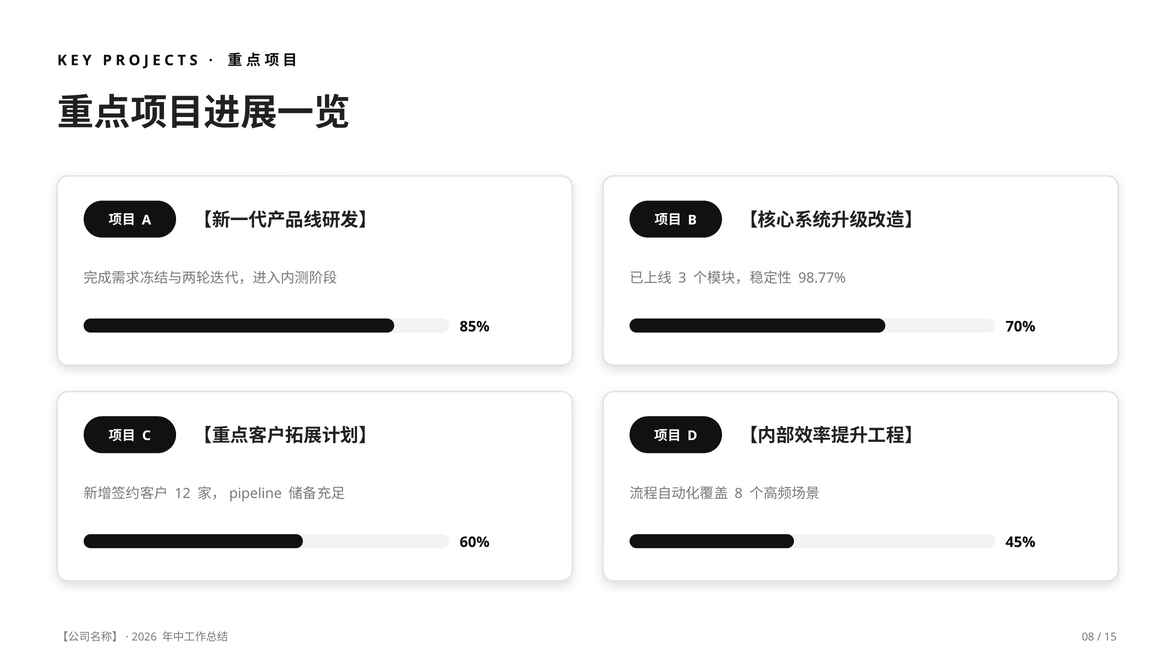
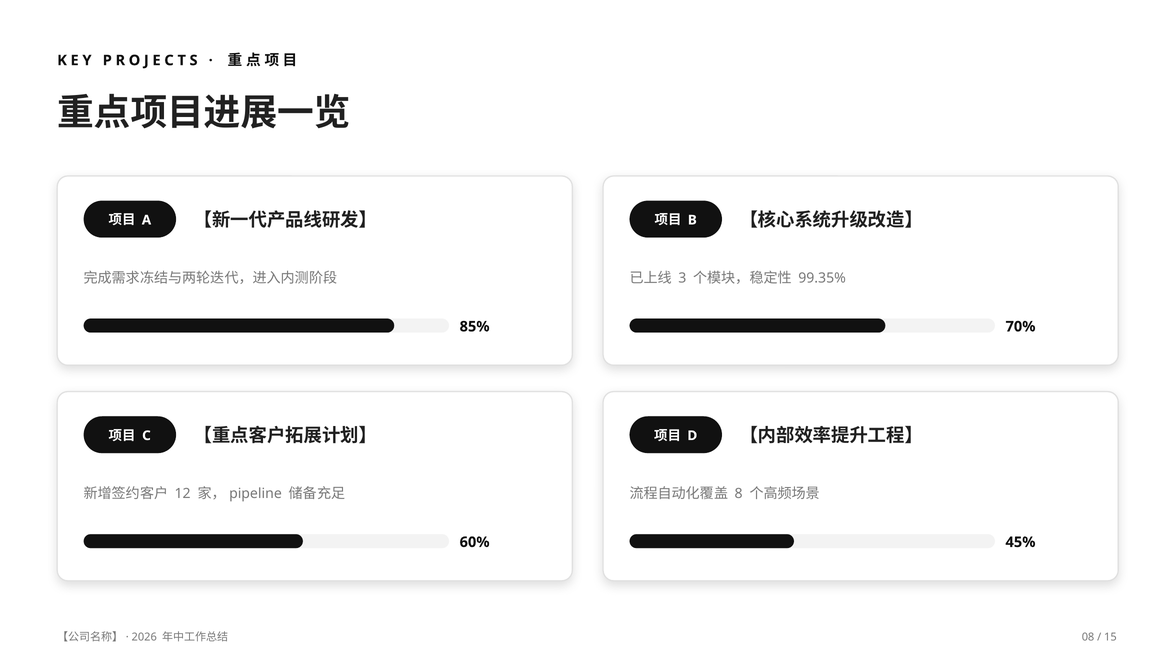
98.77%: 98.77% -> 99.35%
